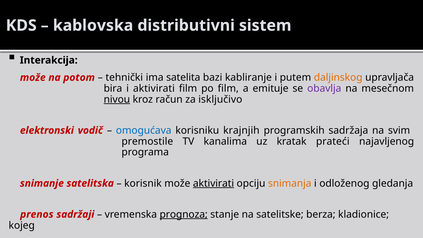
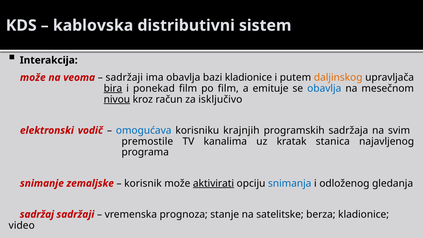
potom: potom -> veoma
tehnički at (124, 77): tehnički -> sadržaji
ima satelita: satelita -> obavlja
bazi kabliranje: kabliranje -> kladionice
bira underline: none -> present
i aktivirati: aktivirati -> ponekad
obavlja at (324, 88) colour: purple -> blue
prateći: prateći -> stanica
satelitska: satelitska -> zemaljske
snimanja colour: orange -> blue
prenos: prenos -> sadržaj
prognoza underline: present -> none
kojeg: kojeg -> video
